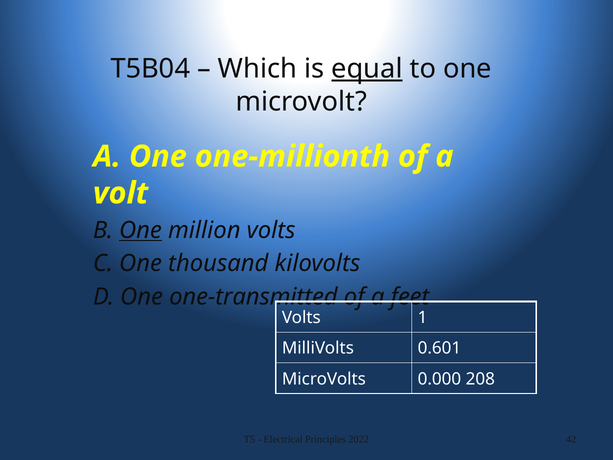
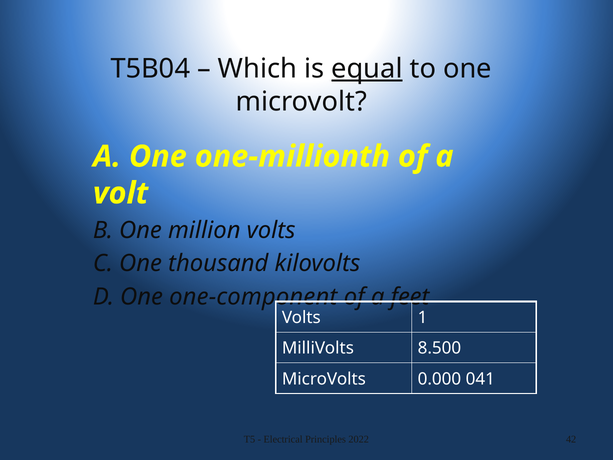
One at (140, 230) underline: present -> none
one-transmitted: one-transmitted -> one-component
0.601: 0.601 -> 8.500
208: 208 -> 041
